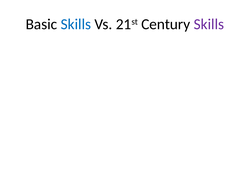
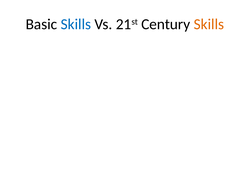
Skills at (209, 24) colour: purple -> orange
